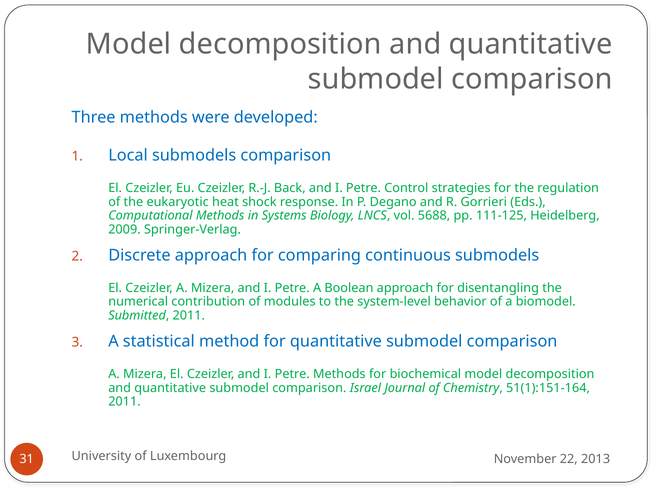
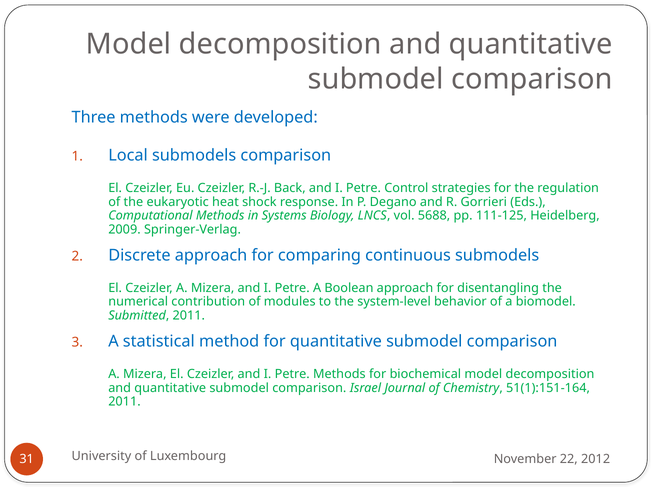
2013: 2013 -> 2012
